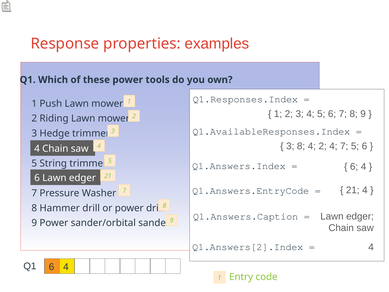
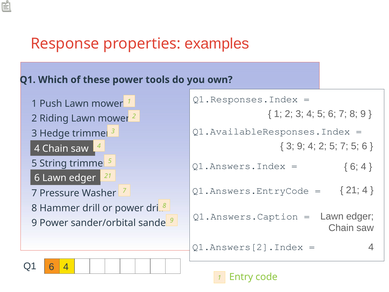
3 8: 8 -> 9
2 4: 4 -> 5
